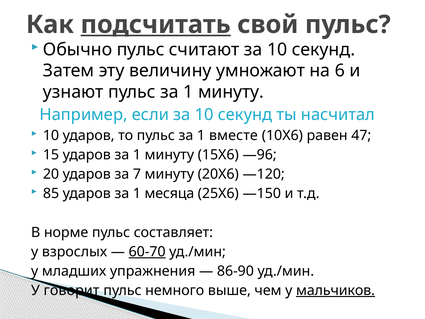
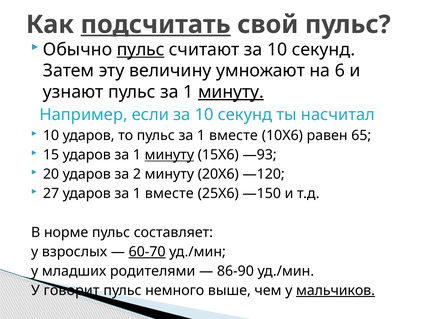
пульс at (141, 49) underline: none -> present
минуту at (231, 92) underline: none -> present
47: 47 -> 65
минуту at (169, 155) underline: none -> present
—96: —96 -> —93
7: 7 -> 2
85: 85 -> 27
ударов за 1 месяца: месяца -> вместе
упражнения: упражнения -> родителями
